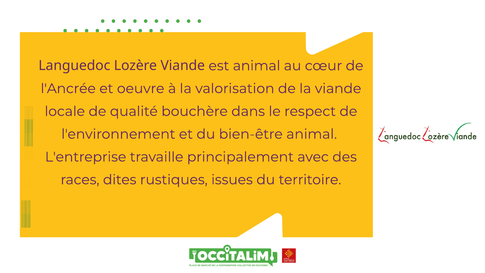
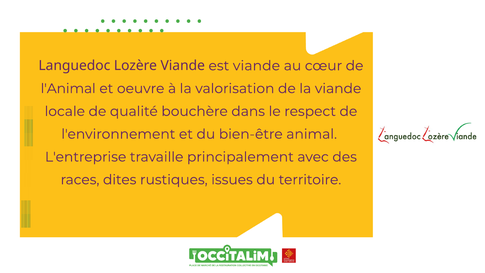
est animal: animal -> viande
l'Ancrée: l'Ancrée -> l'Animal
